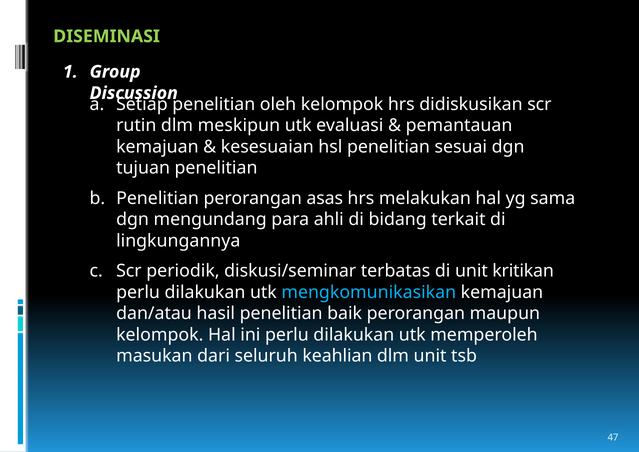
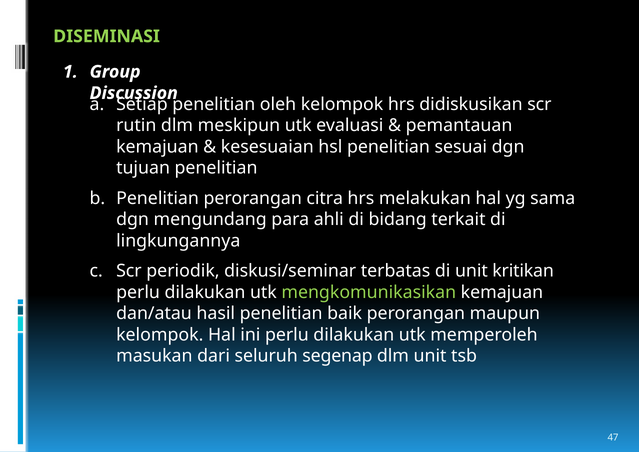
asas: asas -> citra
mengkomunikasikan colour: light blue -> light green
keahlian: keahlian -> segenap
